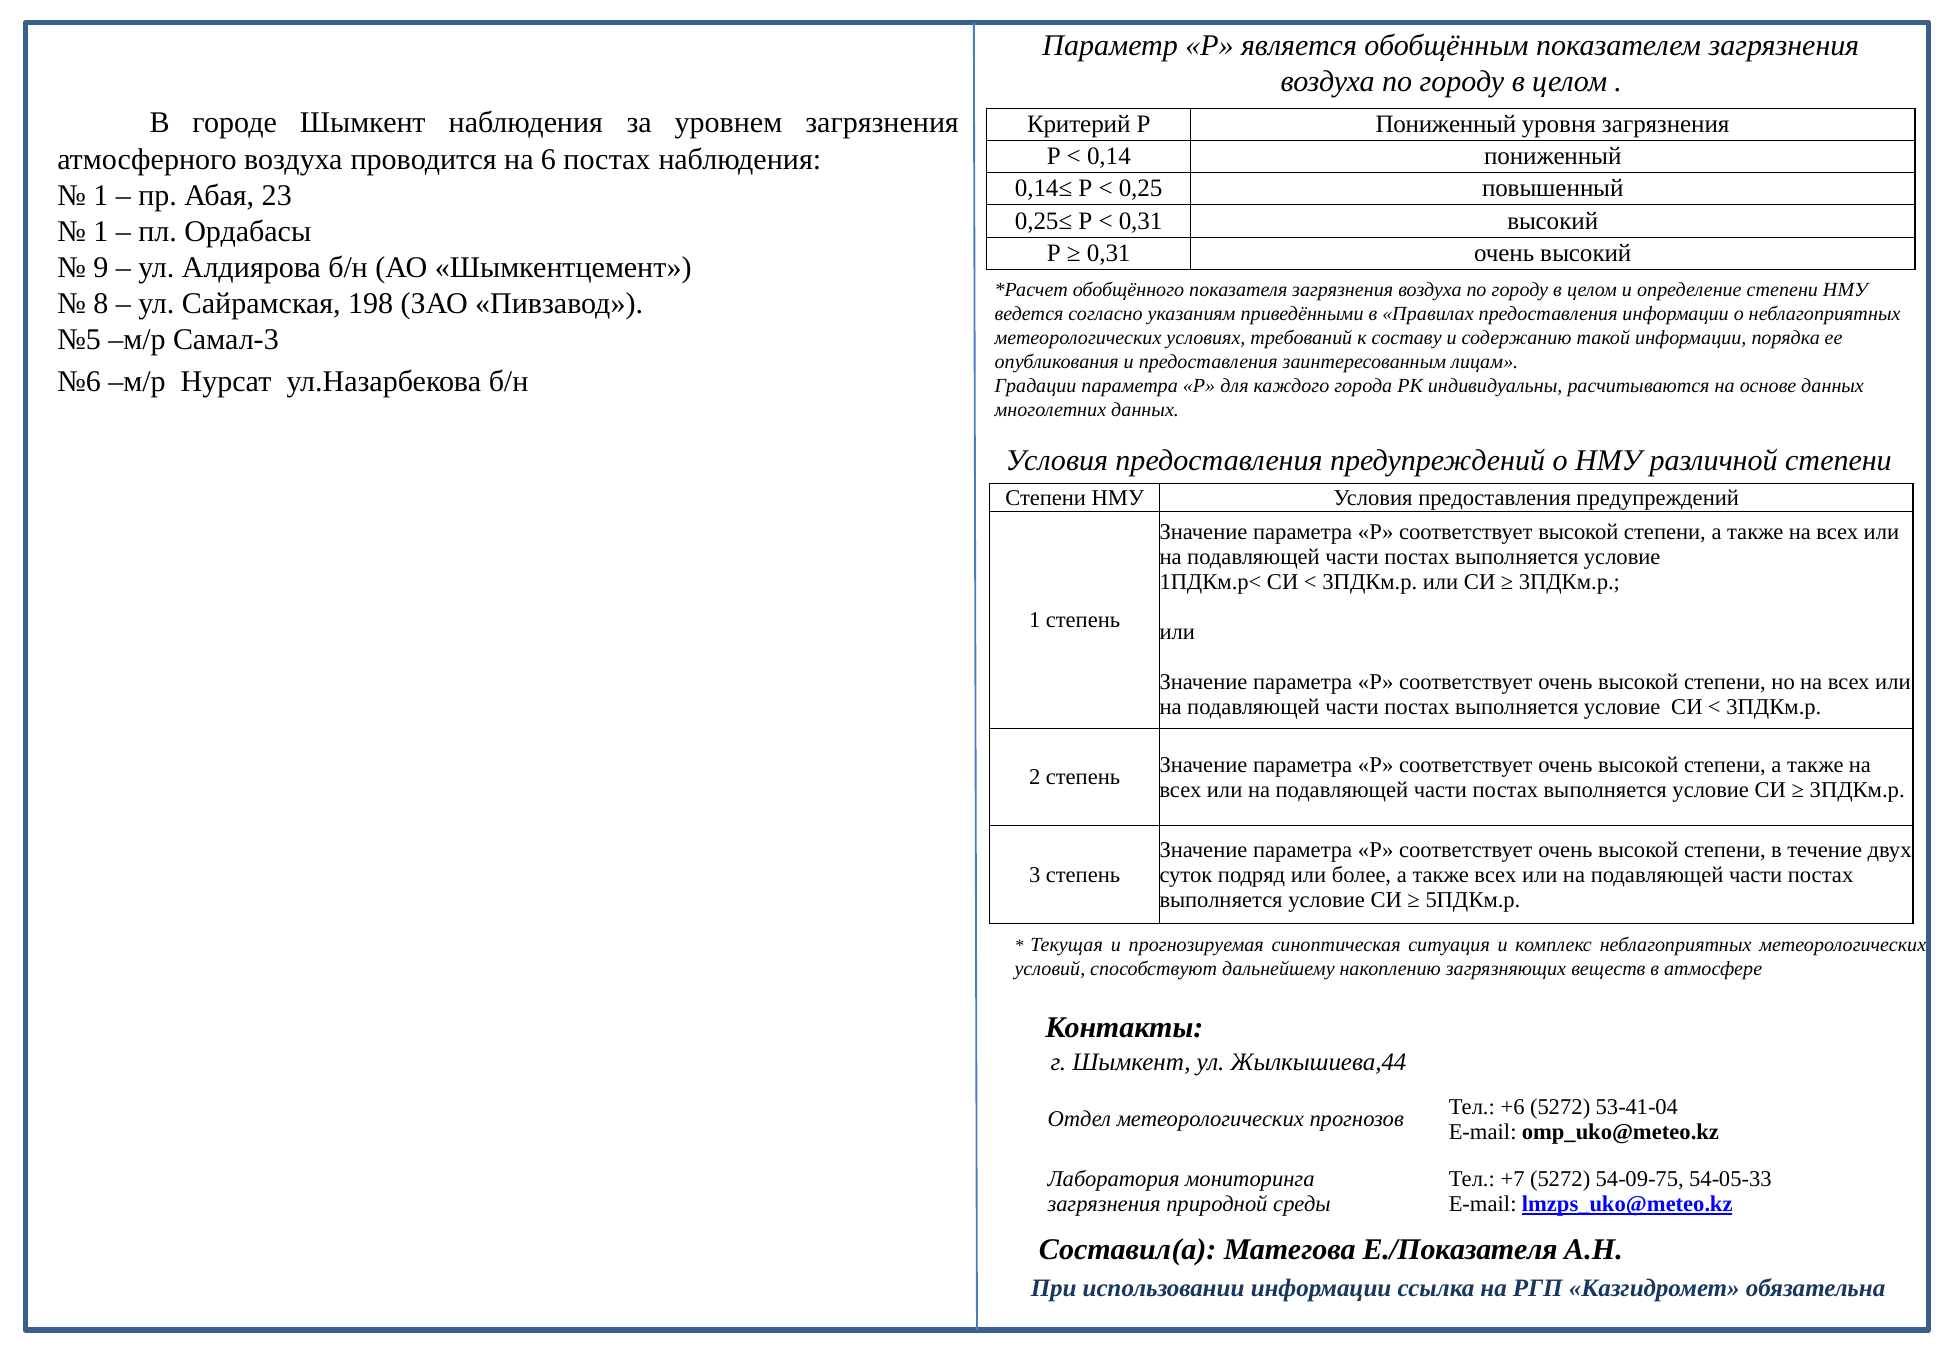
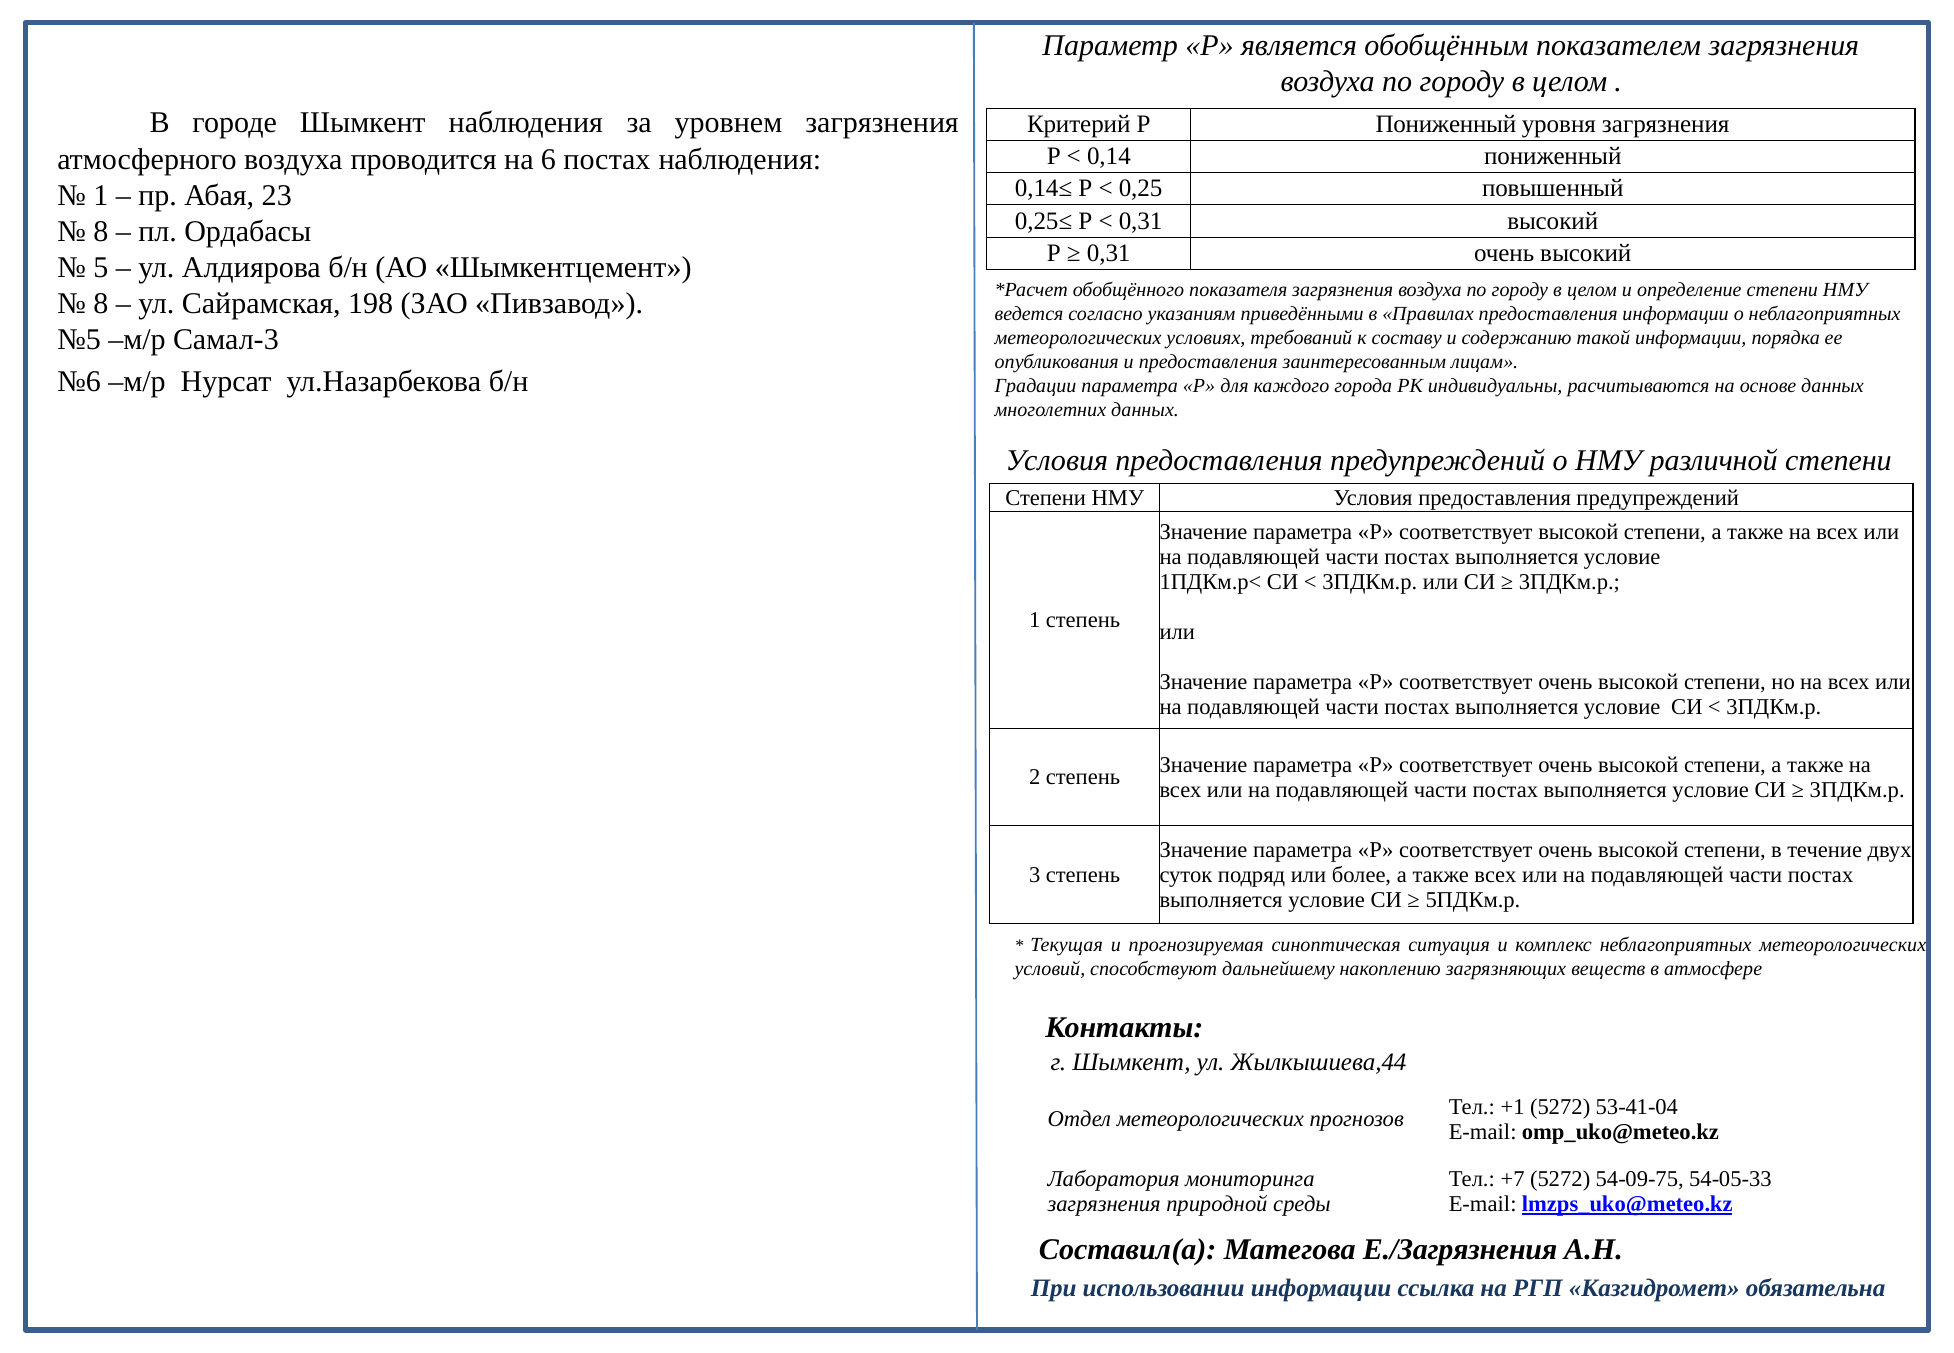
1 at (101, 231): 1 -> 8
9: 9 -> 5
+6: +6 -> +1
Е./Показателя: Е./Показателя -> Е./Загрязнения
